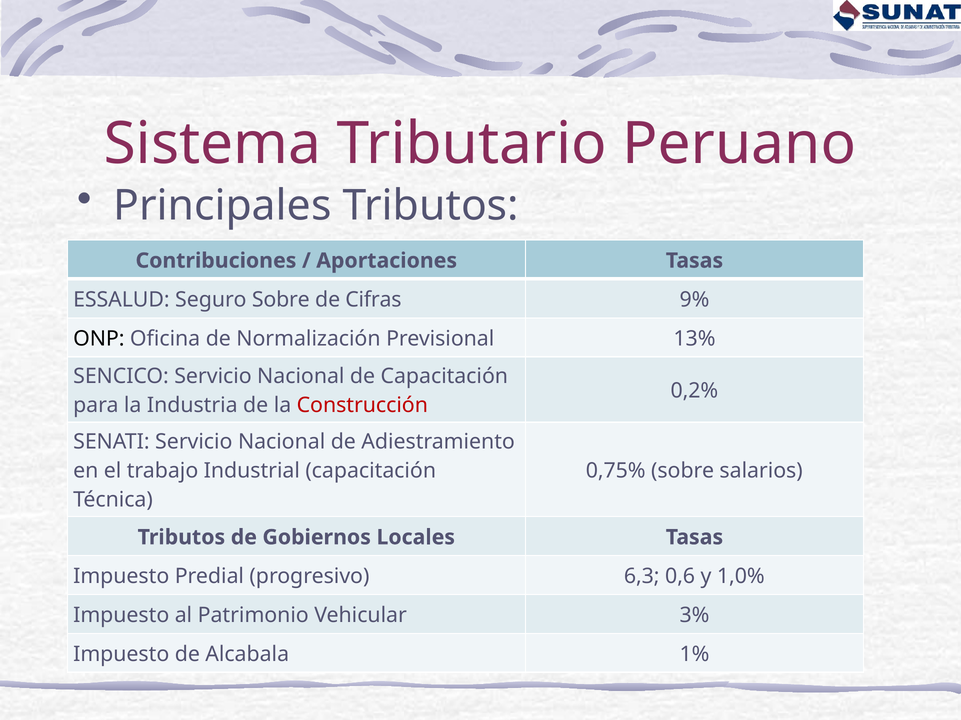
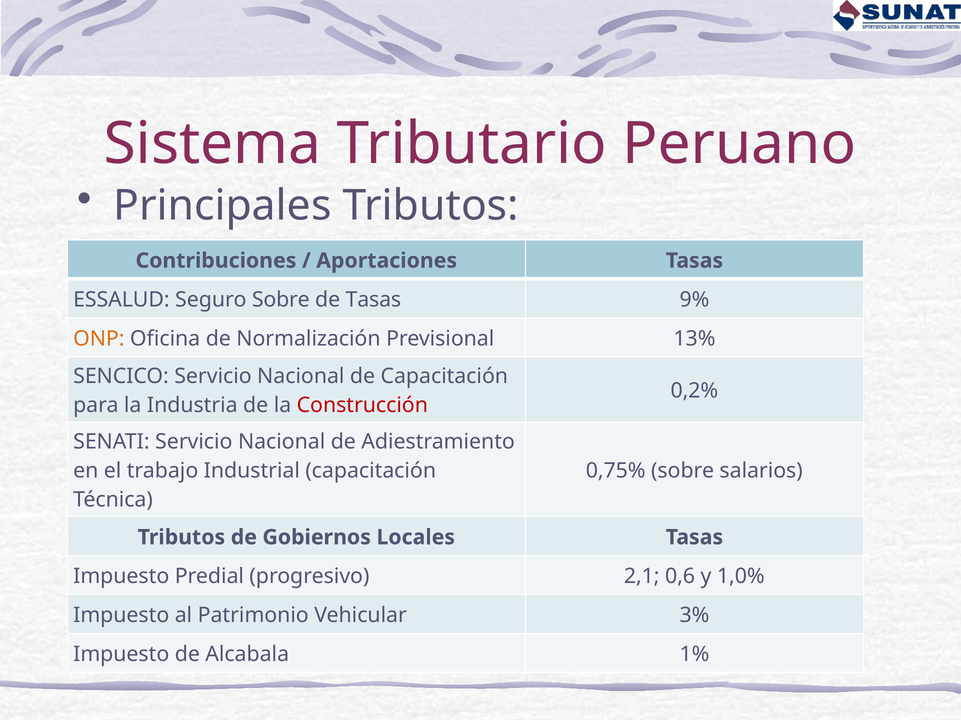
de Cifras: Cifras -> Tasas
ONP colour: black -> orange
6,3: 6,3 -> 2,1
